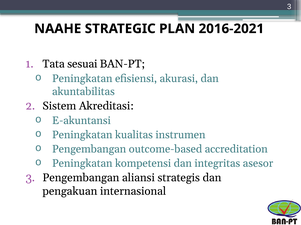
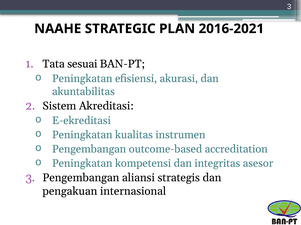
E-akuntansi: E-akuntansi -> E-ekreditasi
